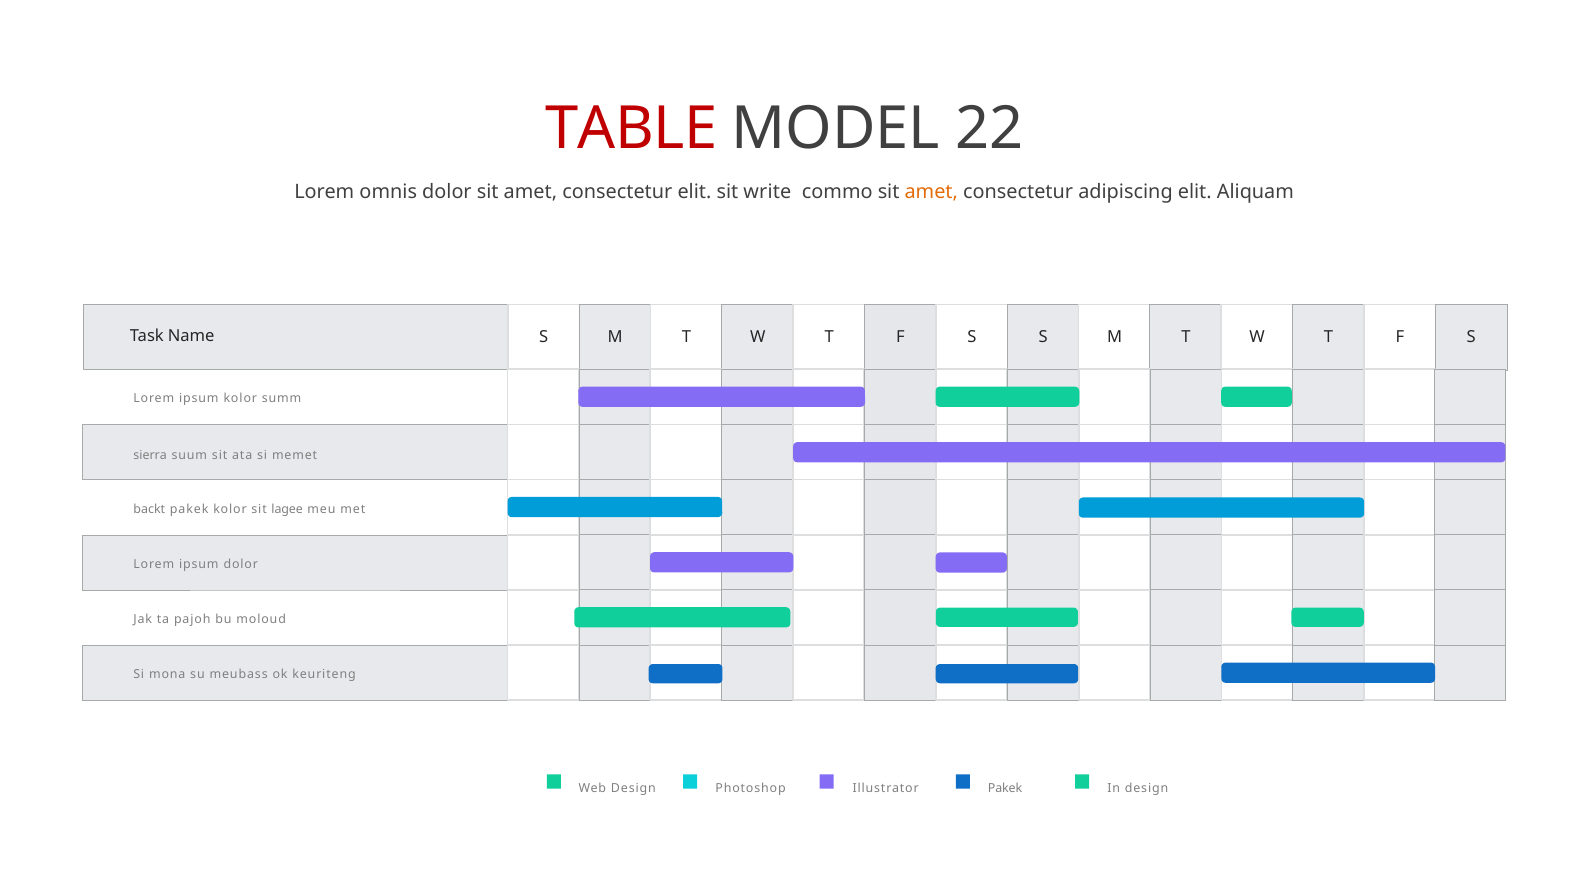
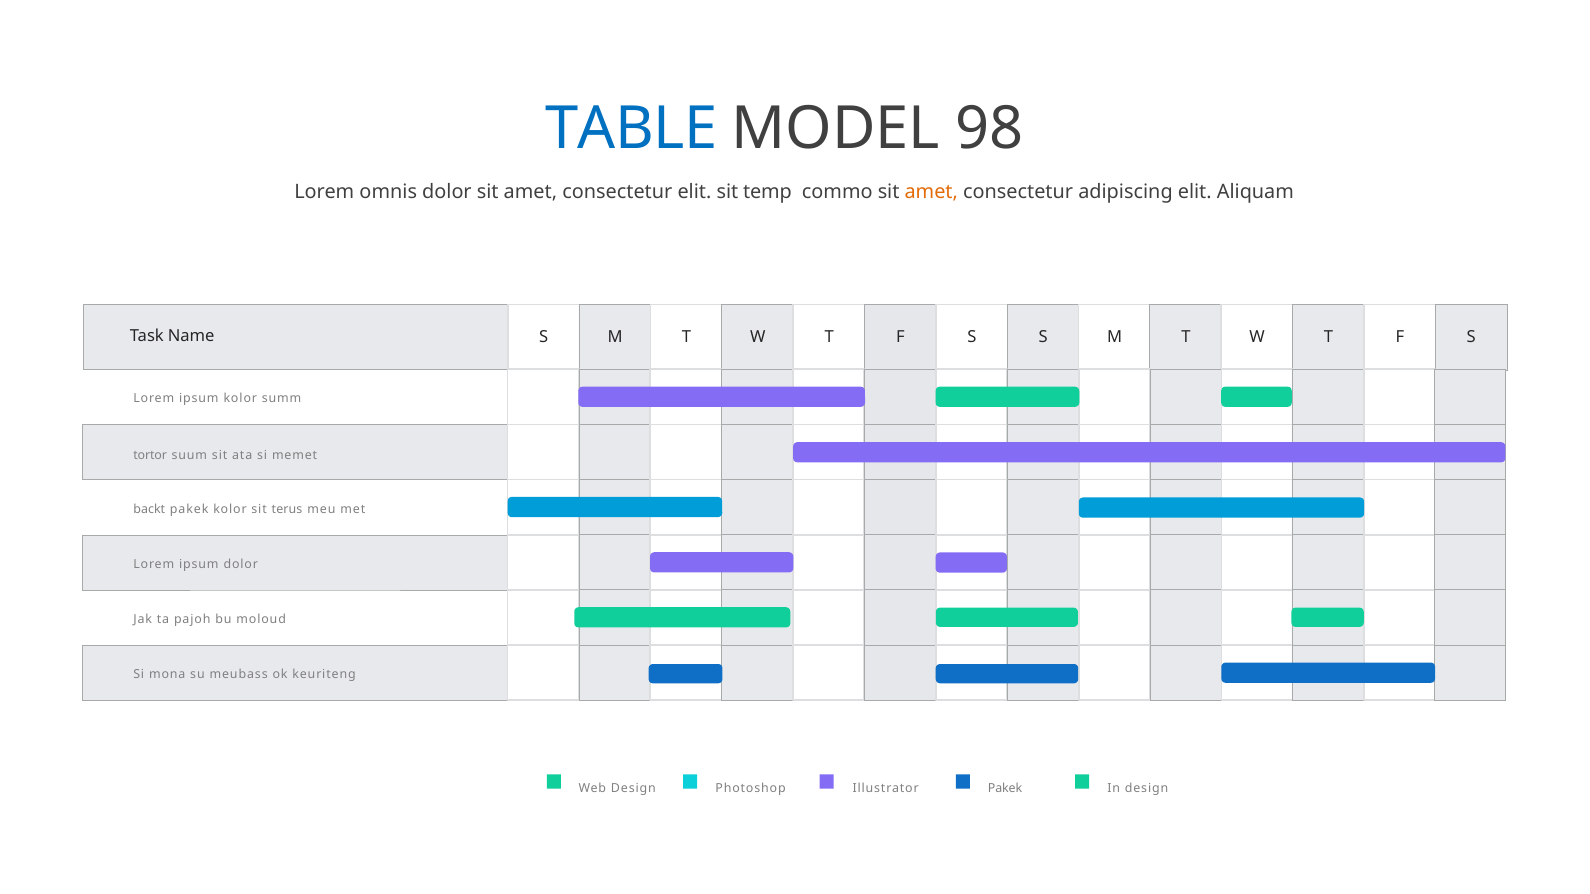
TABLE colour: red -> blue
22: 22 -> 98
write: write -> temp
sierra: sierra -> tortor
lagee: lagee -> terus
